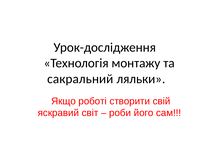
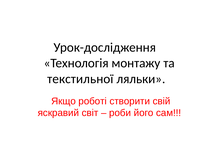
сакральний: сакральний -> текстильної
